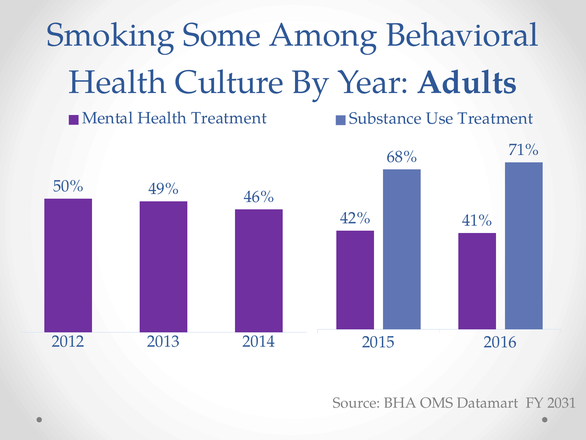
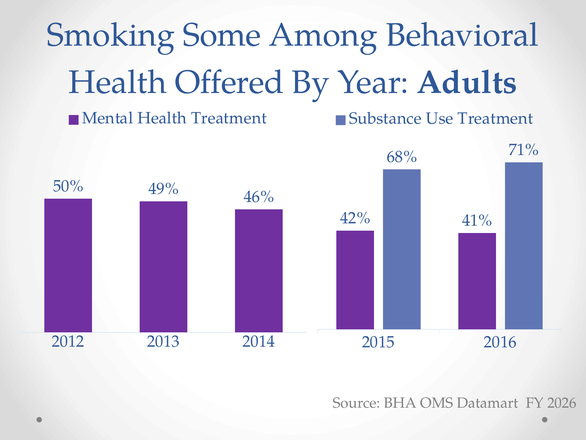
Culture: Culture -> Offered
2031: 2031 -> 2026
